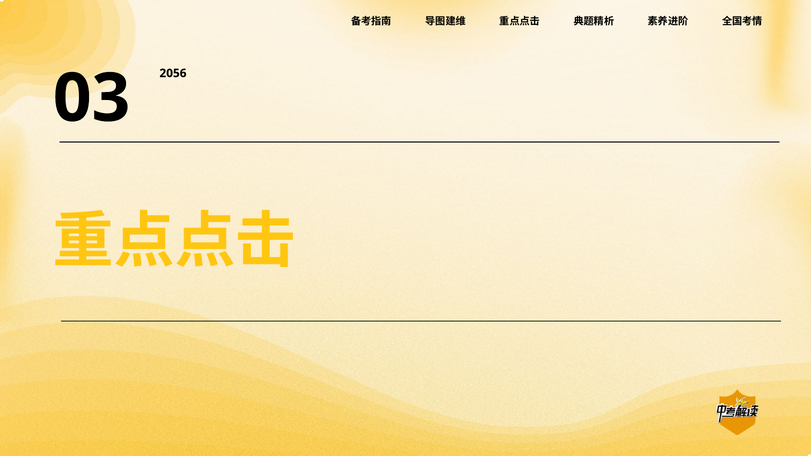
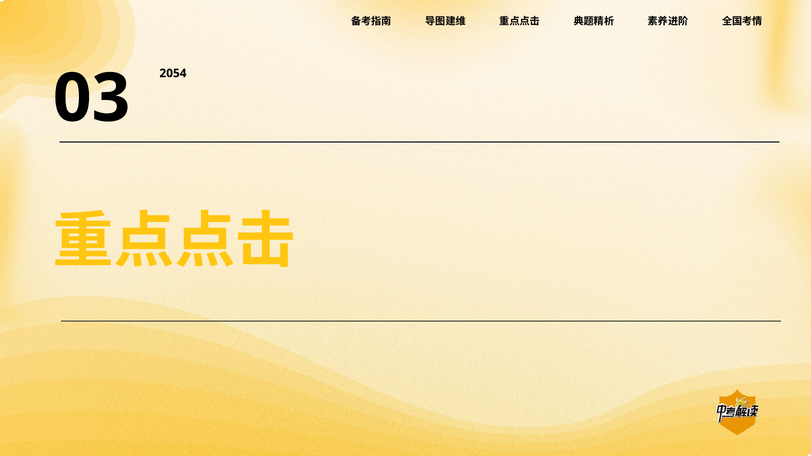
2056: 2056 -> 2054
